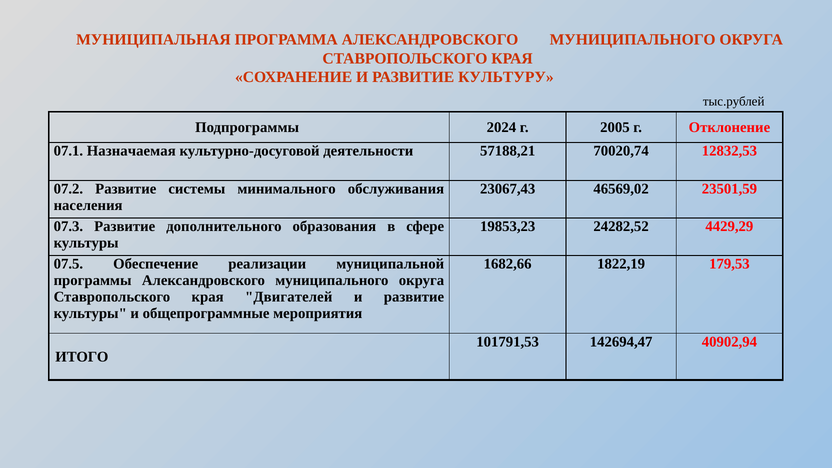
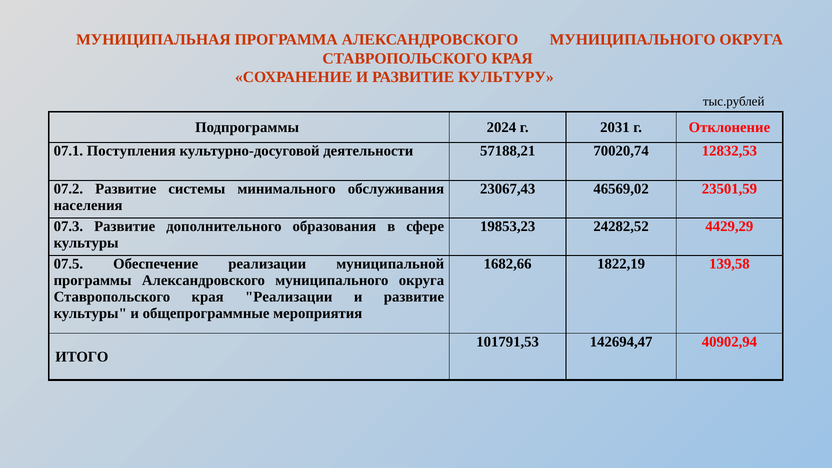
2005: 2005 -> 2031
Назначаемая: Назначаемая -> Поступления
179,53: 179,53 -> 139,58
края Двигателей: Двигателей -> Реализации
